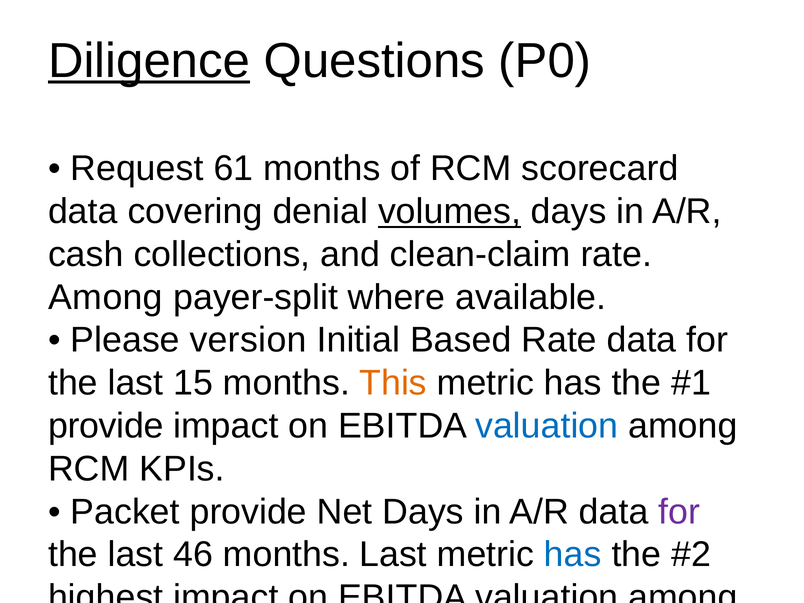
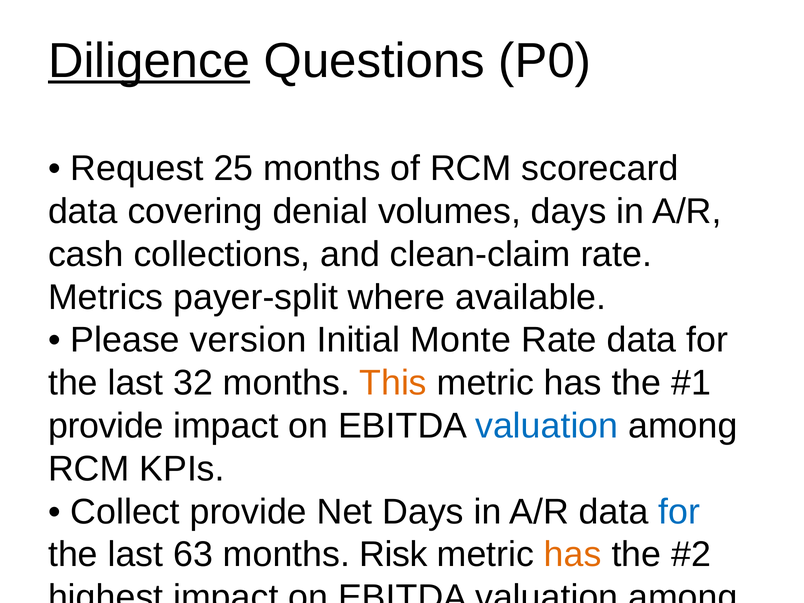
61: 61 -> 25
volumes underline: present -> none
Among at (106, 297): Among -> Metrics
Based: Based -> Monte
15: 15 -> 32
Packet at (125, 512): Packet -> Collect
for at (679, 512) colour: purple -> blue
46: 46 -> 63
months Last: Last -> Risk
has at (573, 555) colour: blue -> orange
